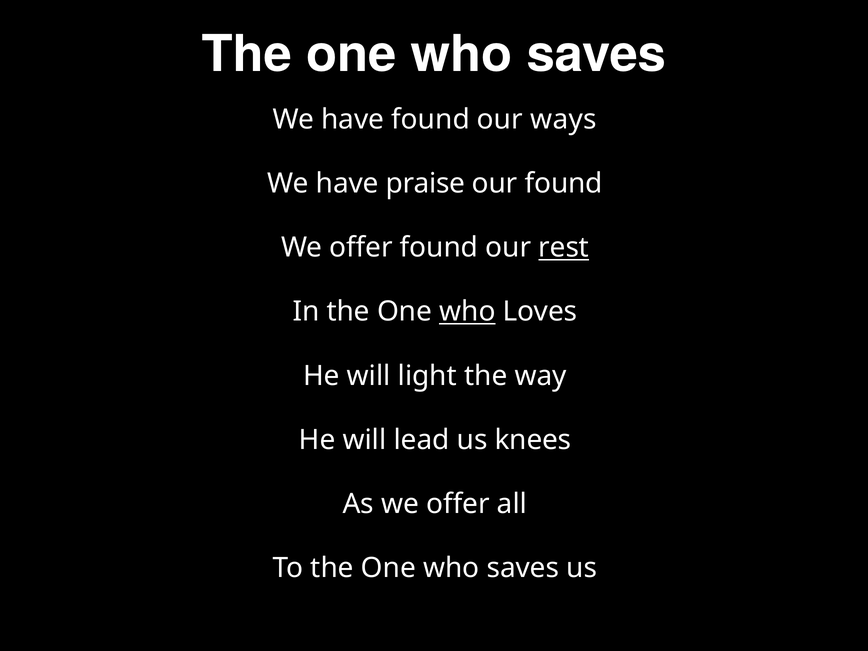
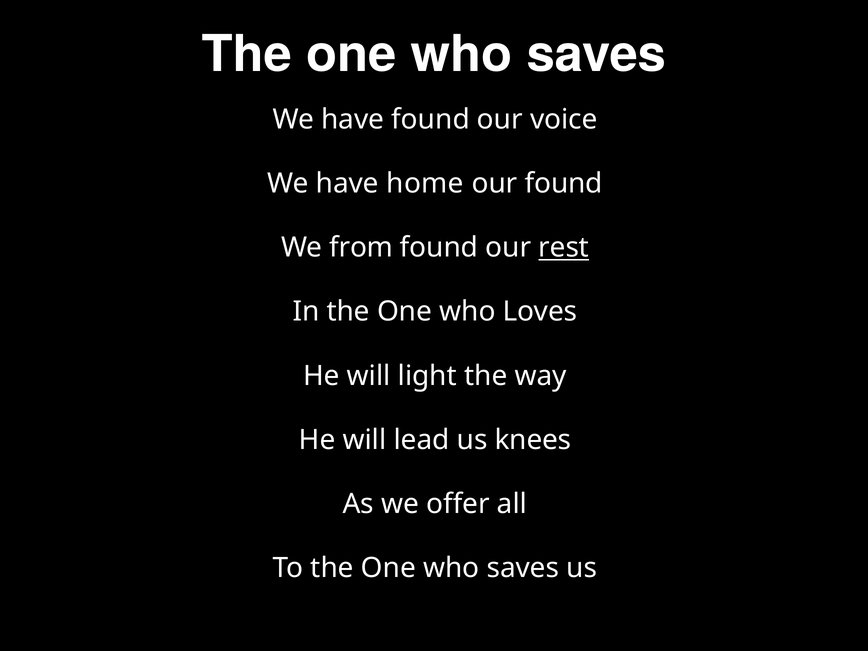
ways: ways -> voice
praise: praise -> home
offer at (361, 248): offer -> from
who at (467, 312) underline: present -> none
